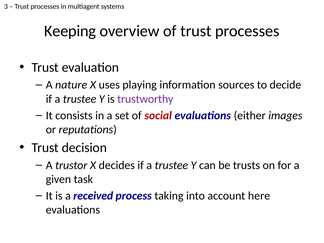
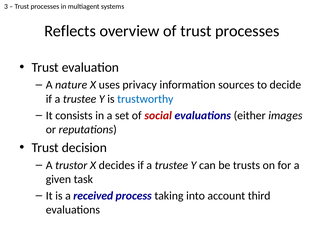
Keeping: Keeping -> Reflects
playing: playing -> privacy
trustworthy colour: purple -> blue
here: here -> third
